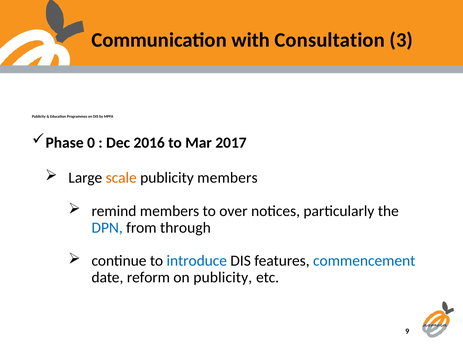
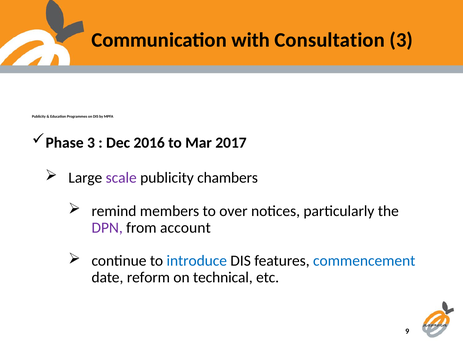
Phase 0: 0 -> 3
scale colour: orange -> purple
publicity members: members -> chambers
DPN colour: blue -> purple
through: through -> account
on publicity: publicity -> technical
